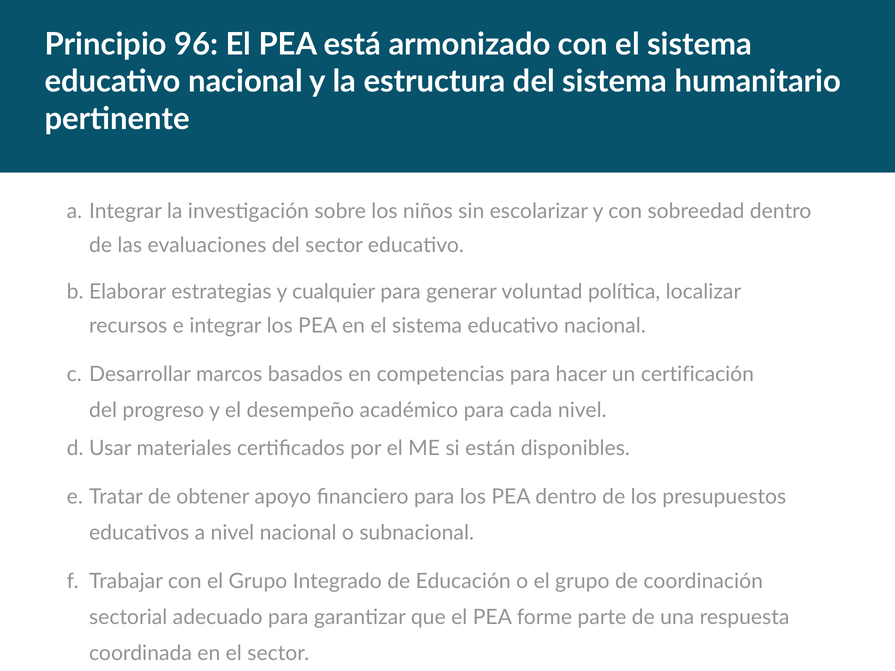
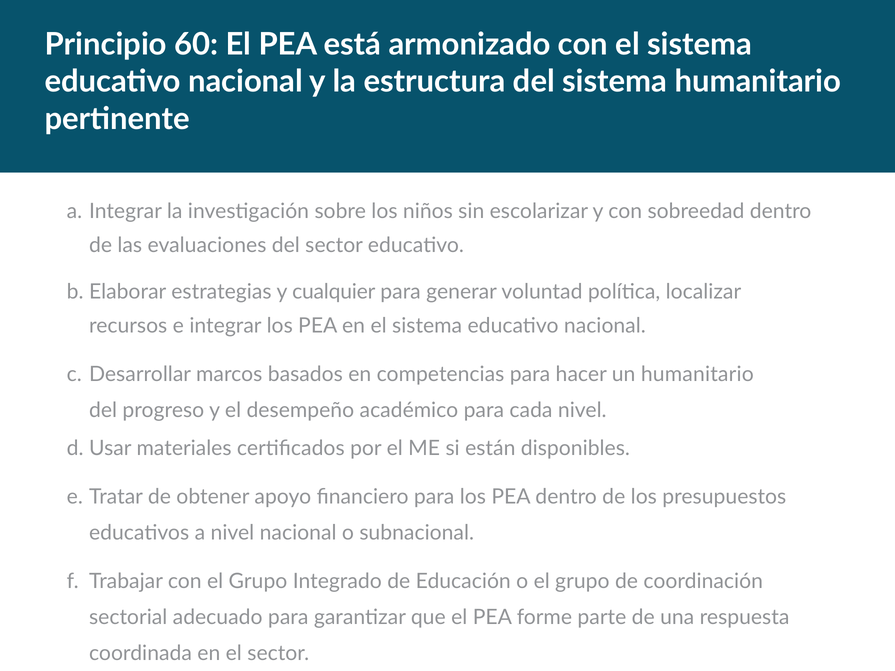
96: 96 -> 60
un certificación: certificación -> humanitario
